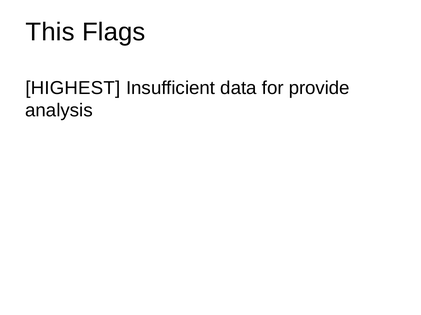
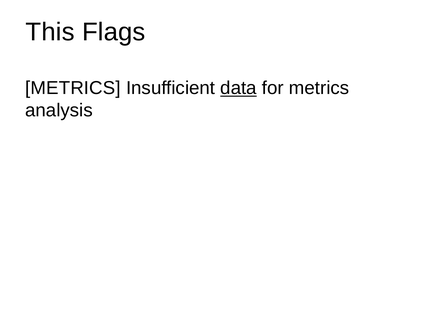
HIGHEST at (73, 88): HIGHEST -> METRICS
data underline: none -> present
for provide: provide -> metrics
